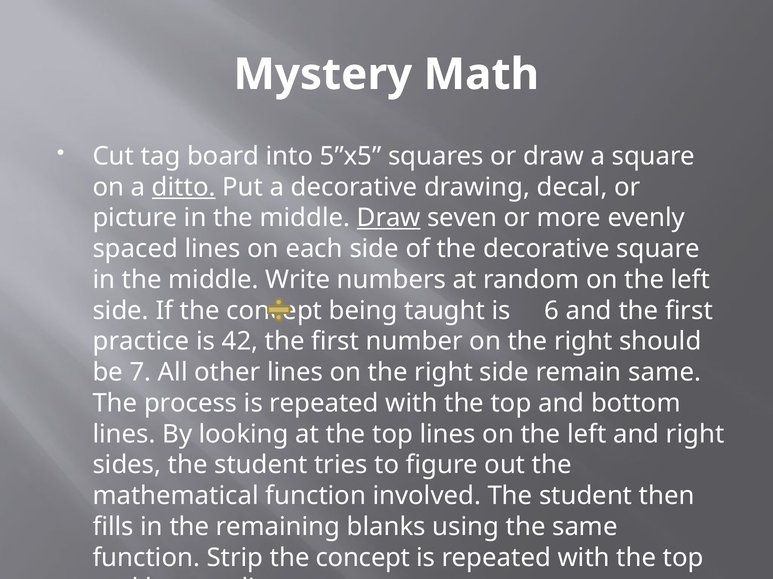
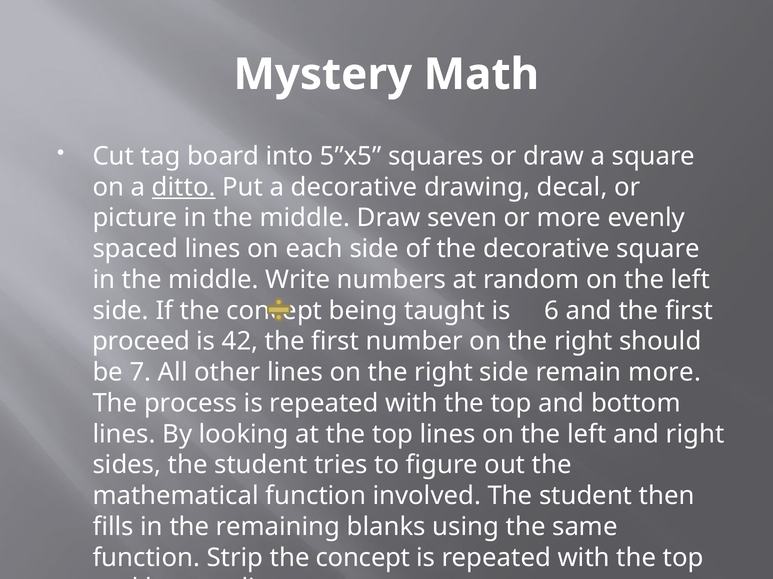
Draw at (389, 218) underline: present -> none
practice: practice -> proceed
remain same: same -> more
